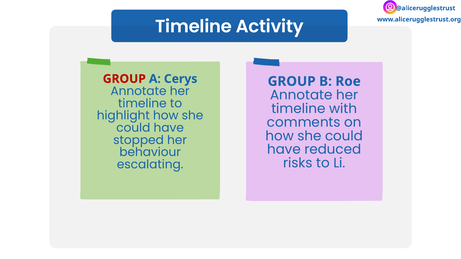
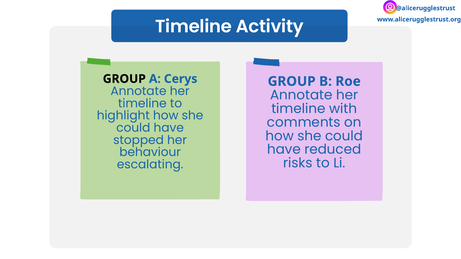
GROUP at (124, 79) colour: red -> black
